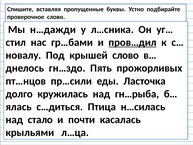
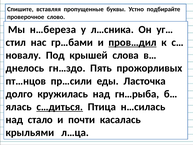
н…дажди: н…дажди -> н…береза
крышей слово: слово -> слова
с…диться underline: none -> present
